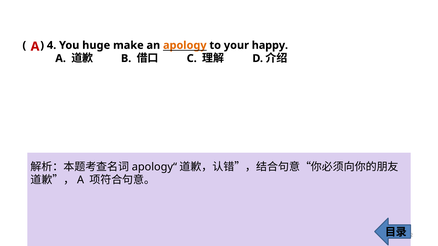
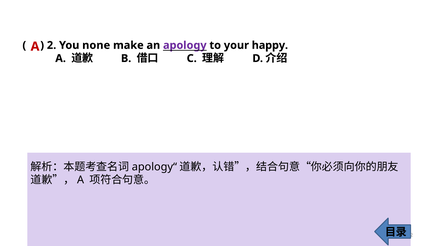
4: 4 -> 2
huge: huge -> none
apology colour: orange -> purple
